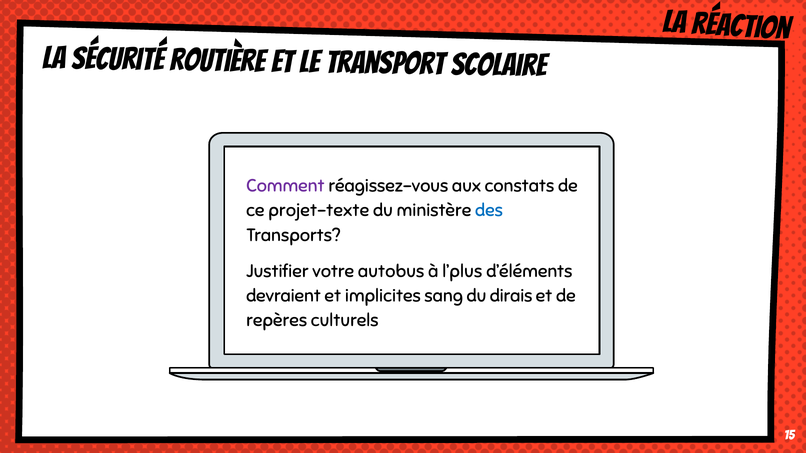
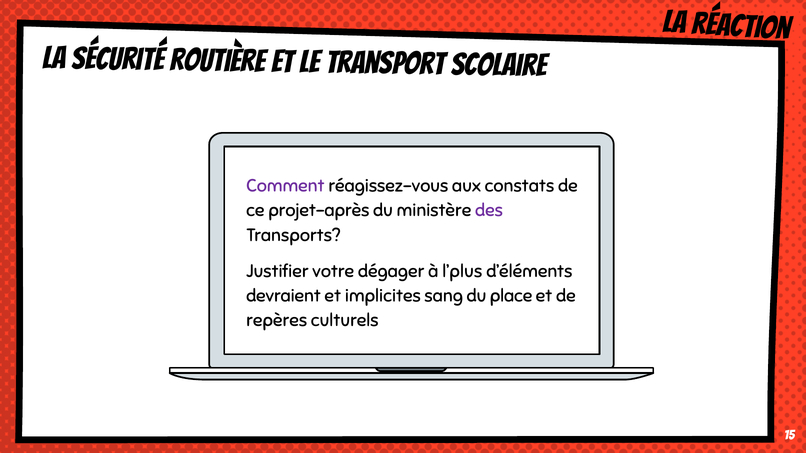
projet-texte: projet-texte -> projet-après
des colour: blue -> purple
autobus: autobus -> dégager
dirais: dirais -> place
